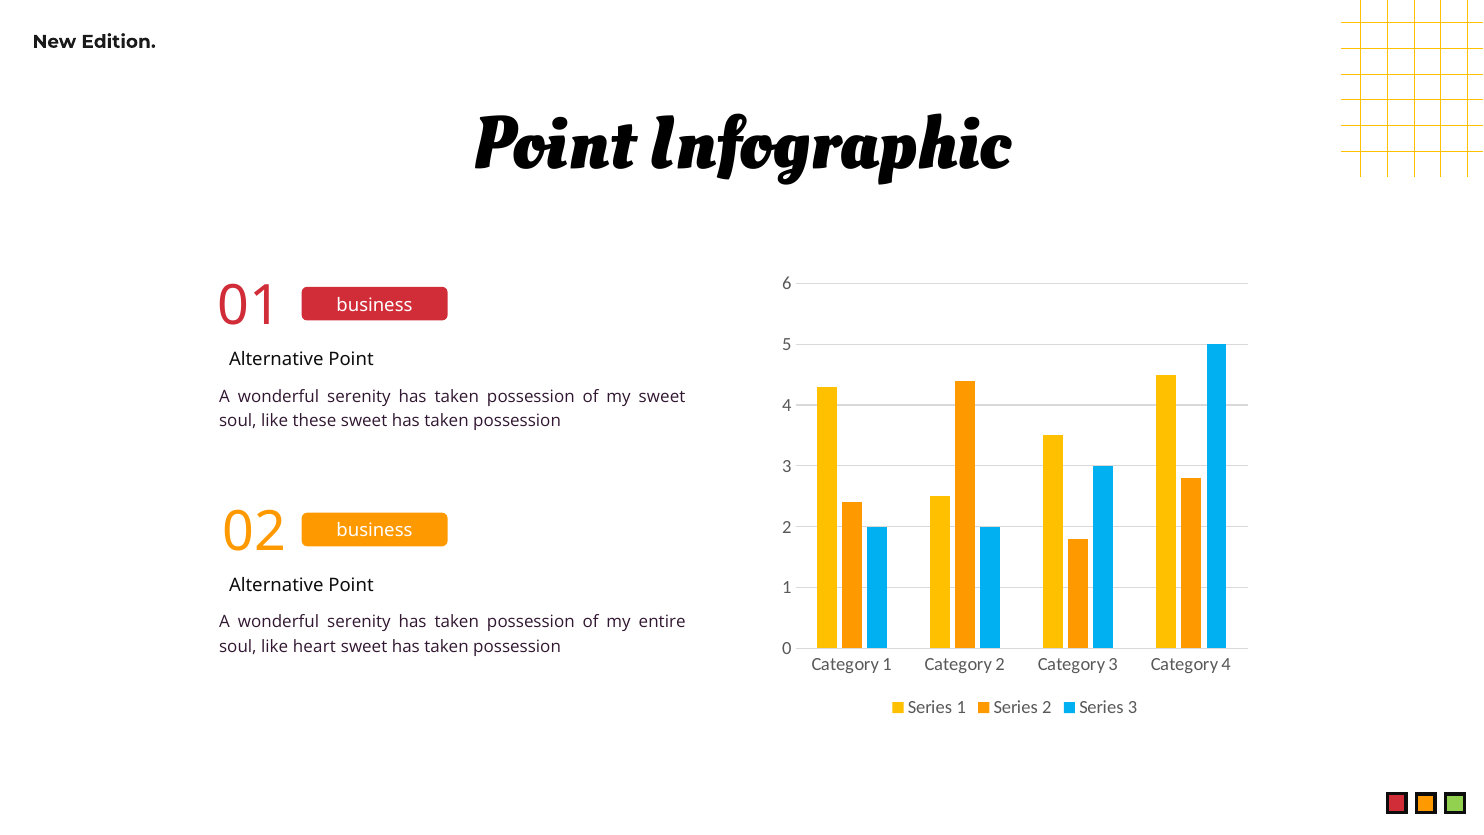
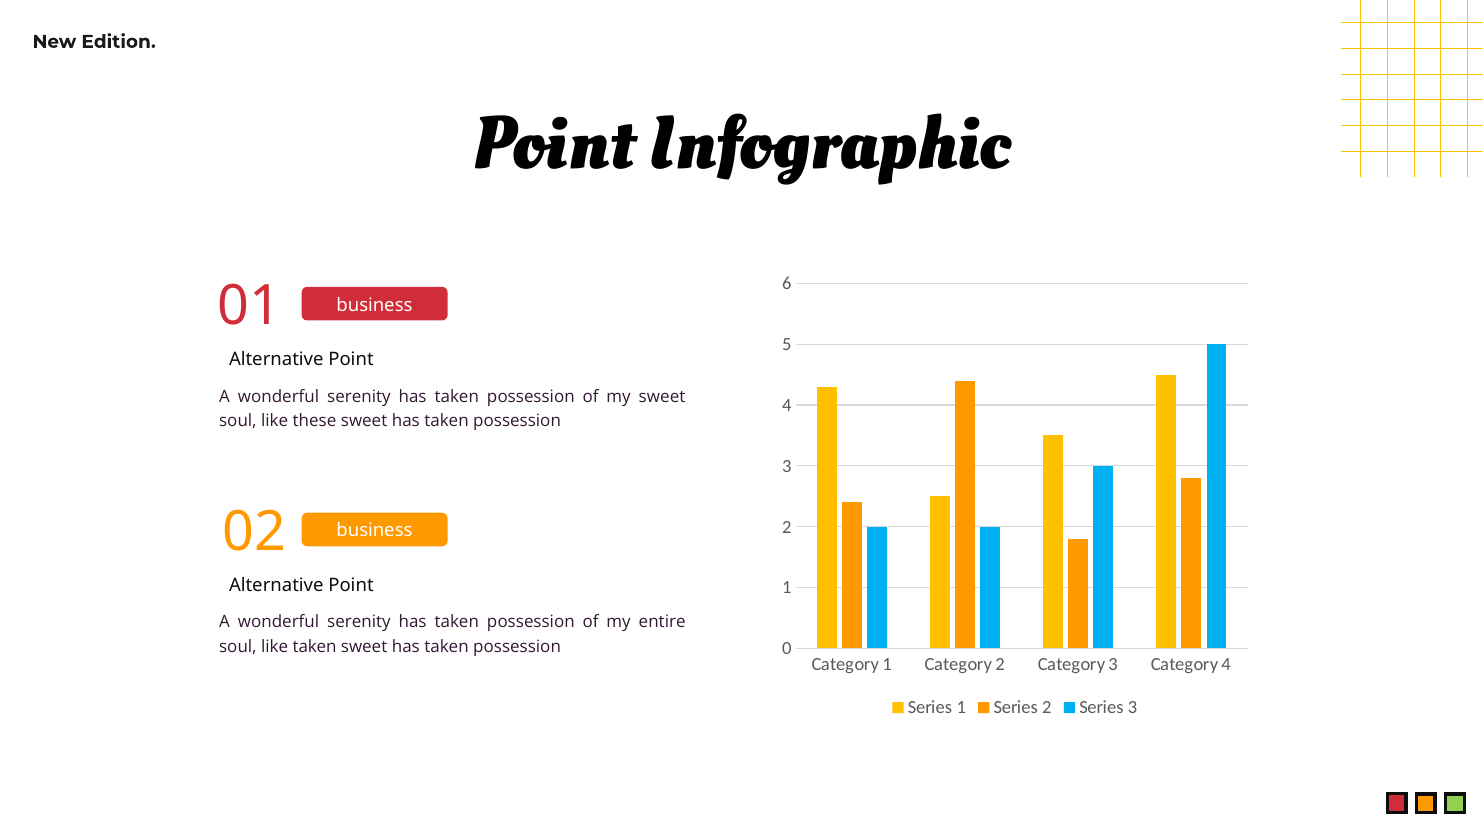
like heart: heart -> taken
